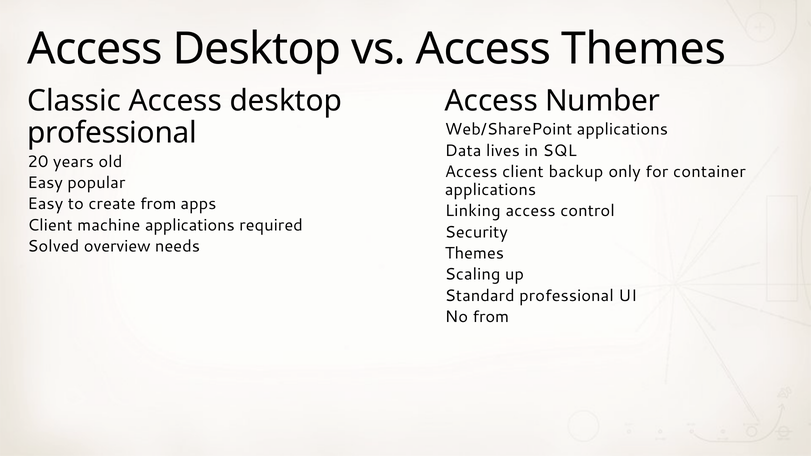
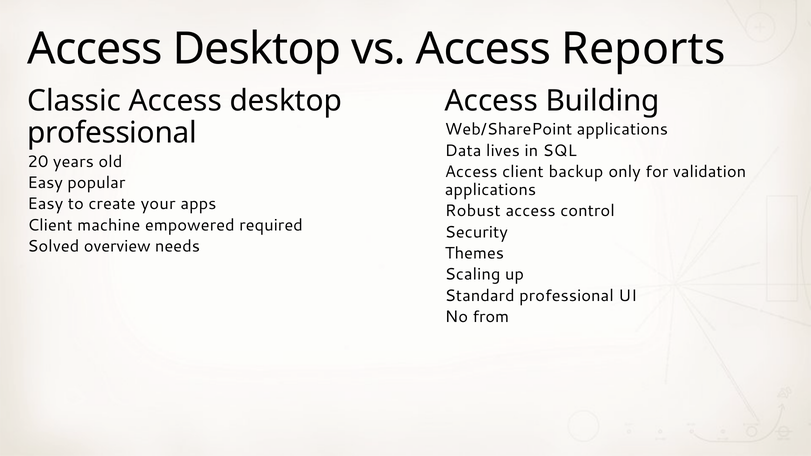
Access Themes: Themes -> Reports
Number: Number -> Building
container: container -> validation
create from: from -> your
Linking: Linking -> Robust
machine applications: applications -> empowered
